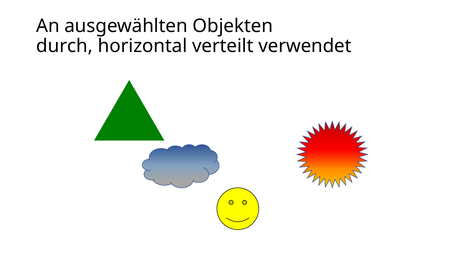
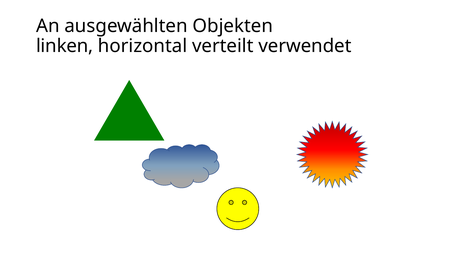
durch: durch -> linken
